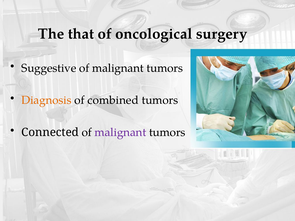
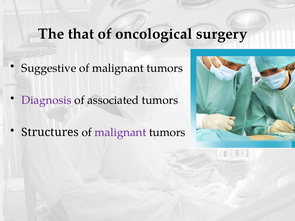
Diagnosis colour: orange -> purple
combined: combined -> associated
Connected: Connected -> Structures
